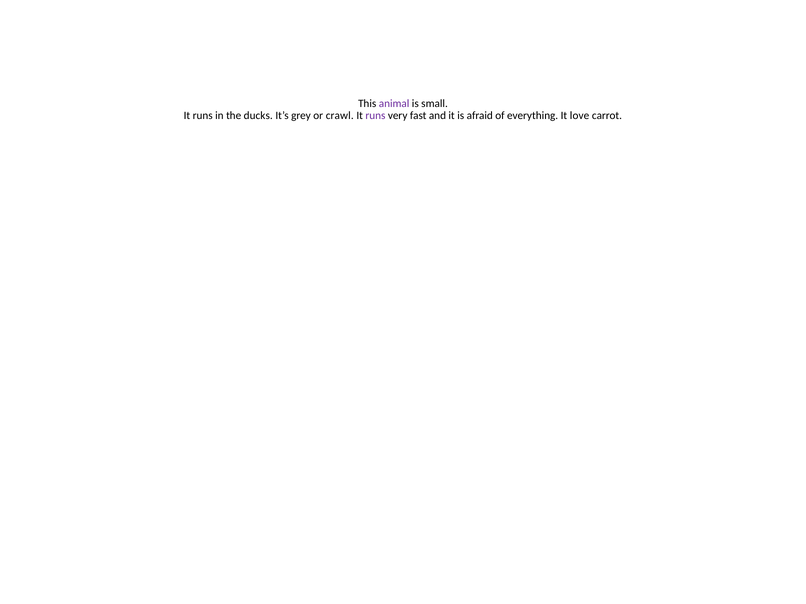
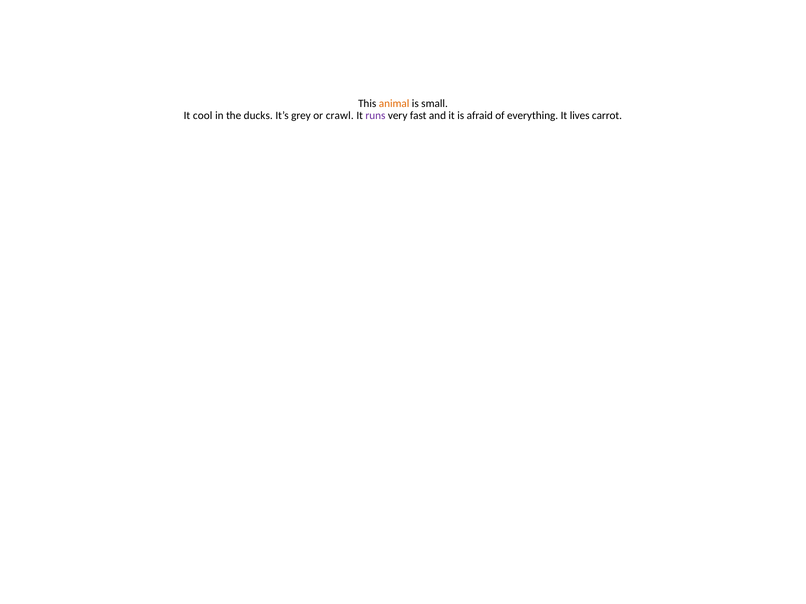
animal colour: purple -> orange
runs at (203, 116): runs -> cool
love: love -> lives
